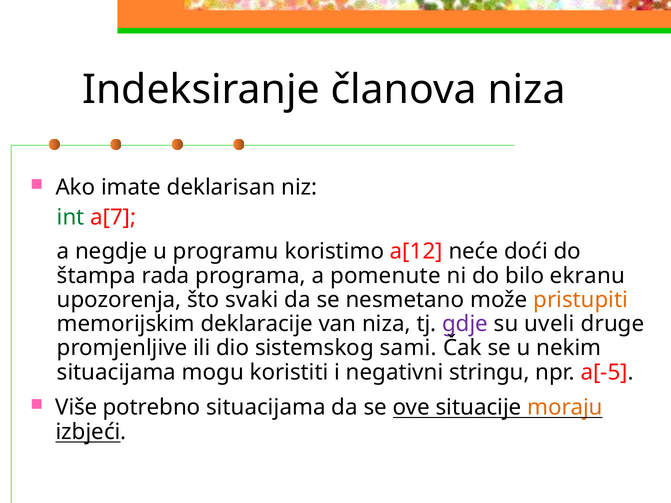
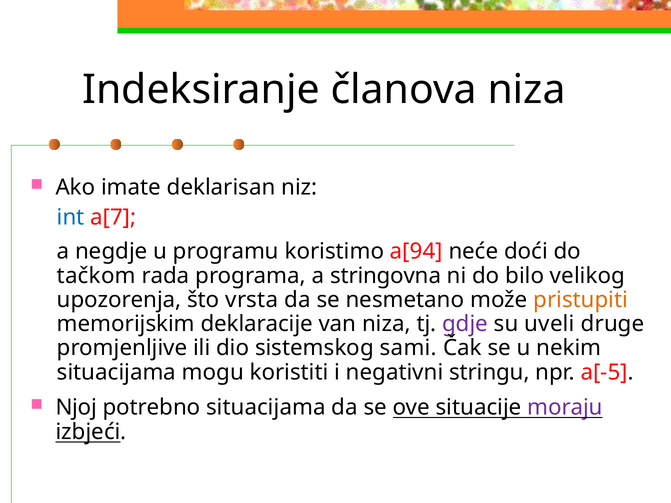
int colour: green -> blue
a[12: a[12 -> a[94
štampa: štampa -> tačkom
pomenute: pomenute -> stringovna
ekranu: ekranu -> velikog
svaki: svaki -> vrsta
Više: Više -> Njoj
moraju colour: orange -> purple
